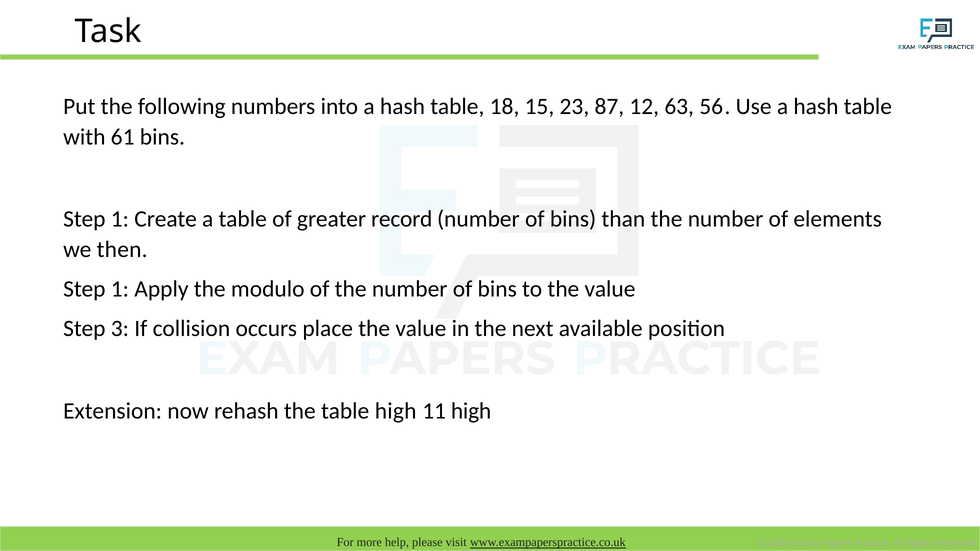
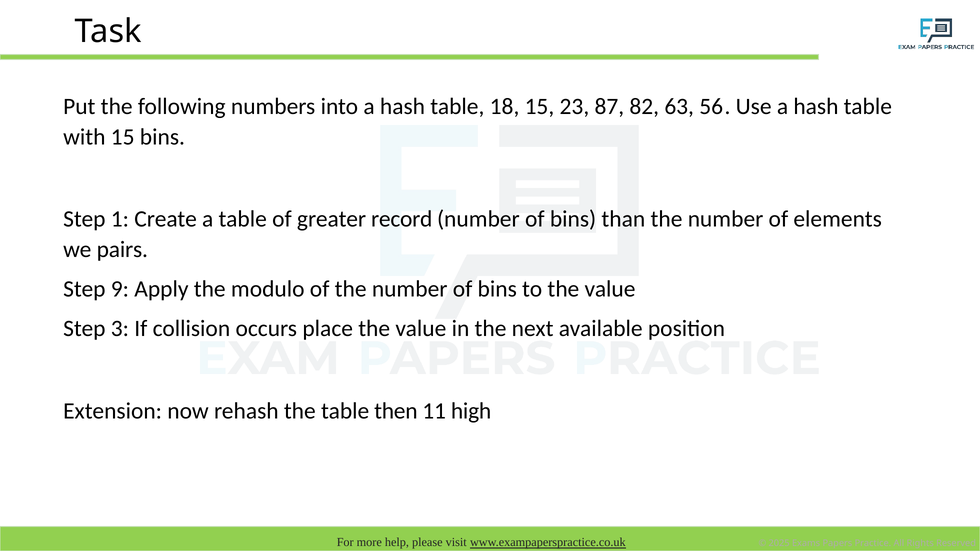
12: 12 -> 82
with 61: 61 -> 15
then: then -> pairs
1 at (120, 289): 1 -> 9
table high: high -> then
